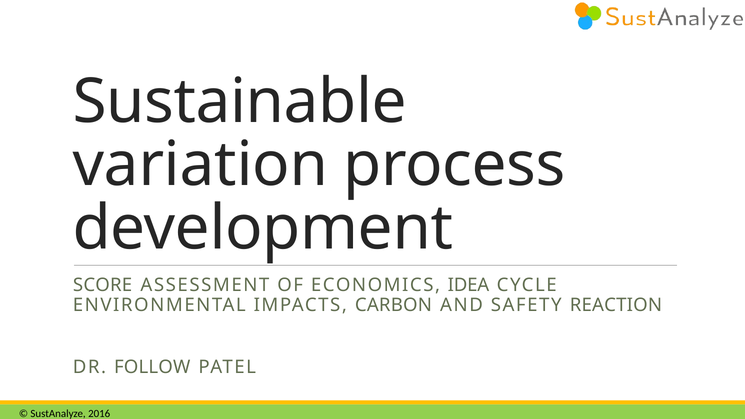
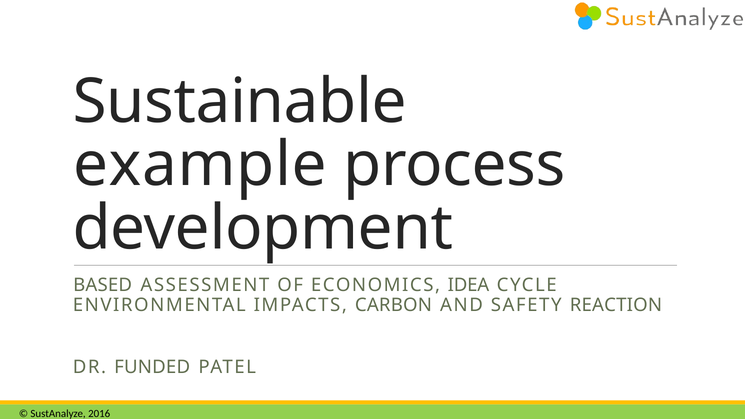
variation: variation -> example
SCORE: SCORE -> BASED
FOLLOW: FOLLOW -> FUNDED
